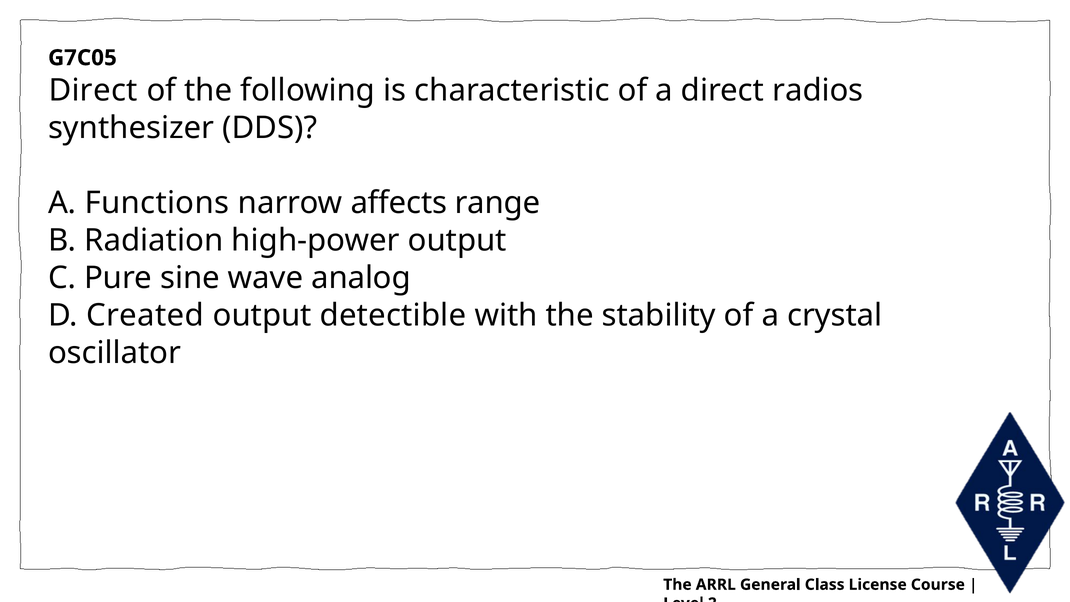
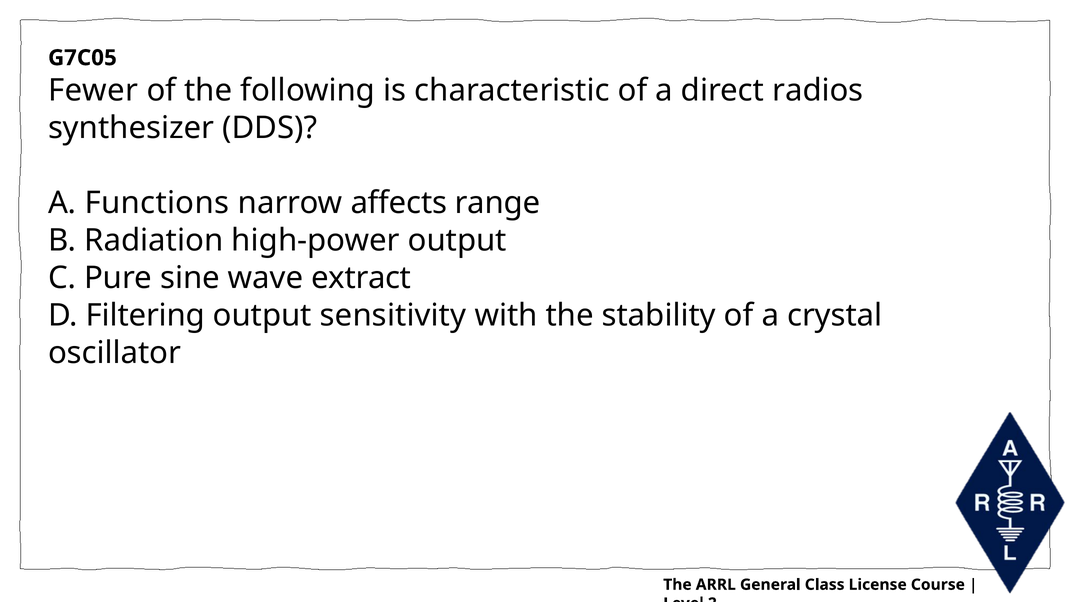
Direct at (93, 91): Direct -> Fewer
analog: analog -> extract
Created: Created -> Filtering
detectible: detectible -> sensitivity
